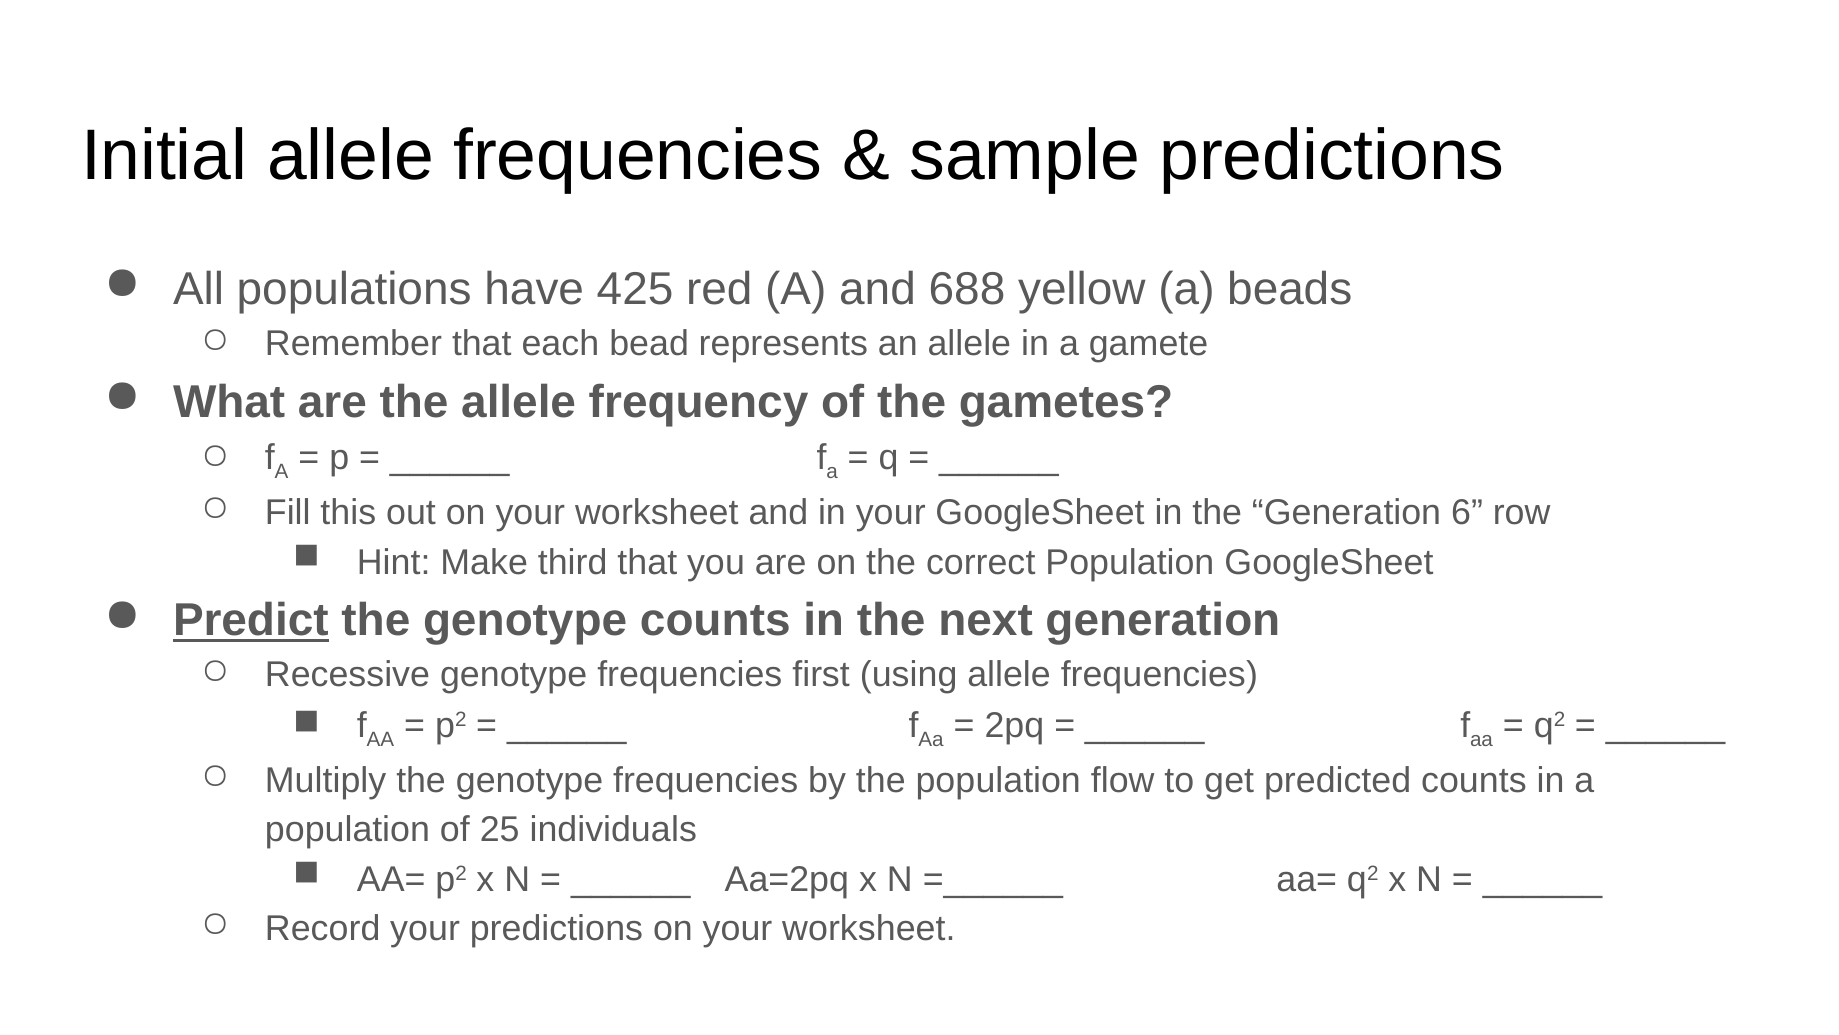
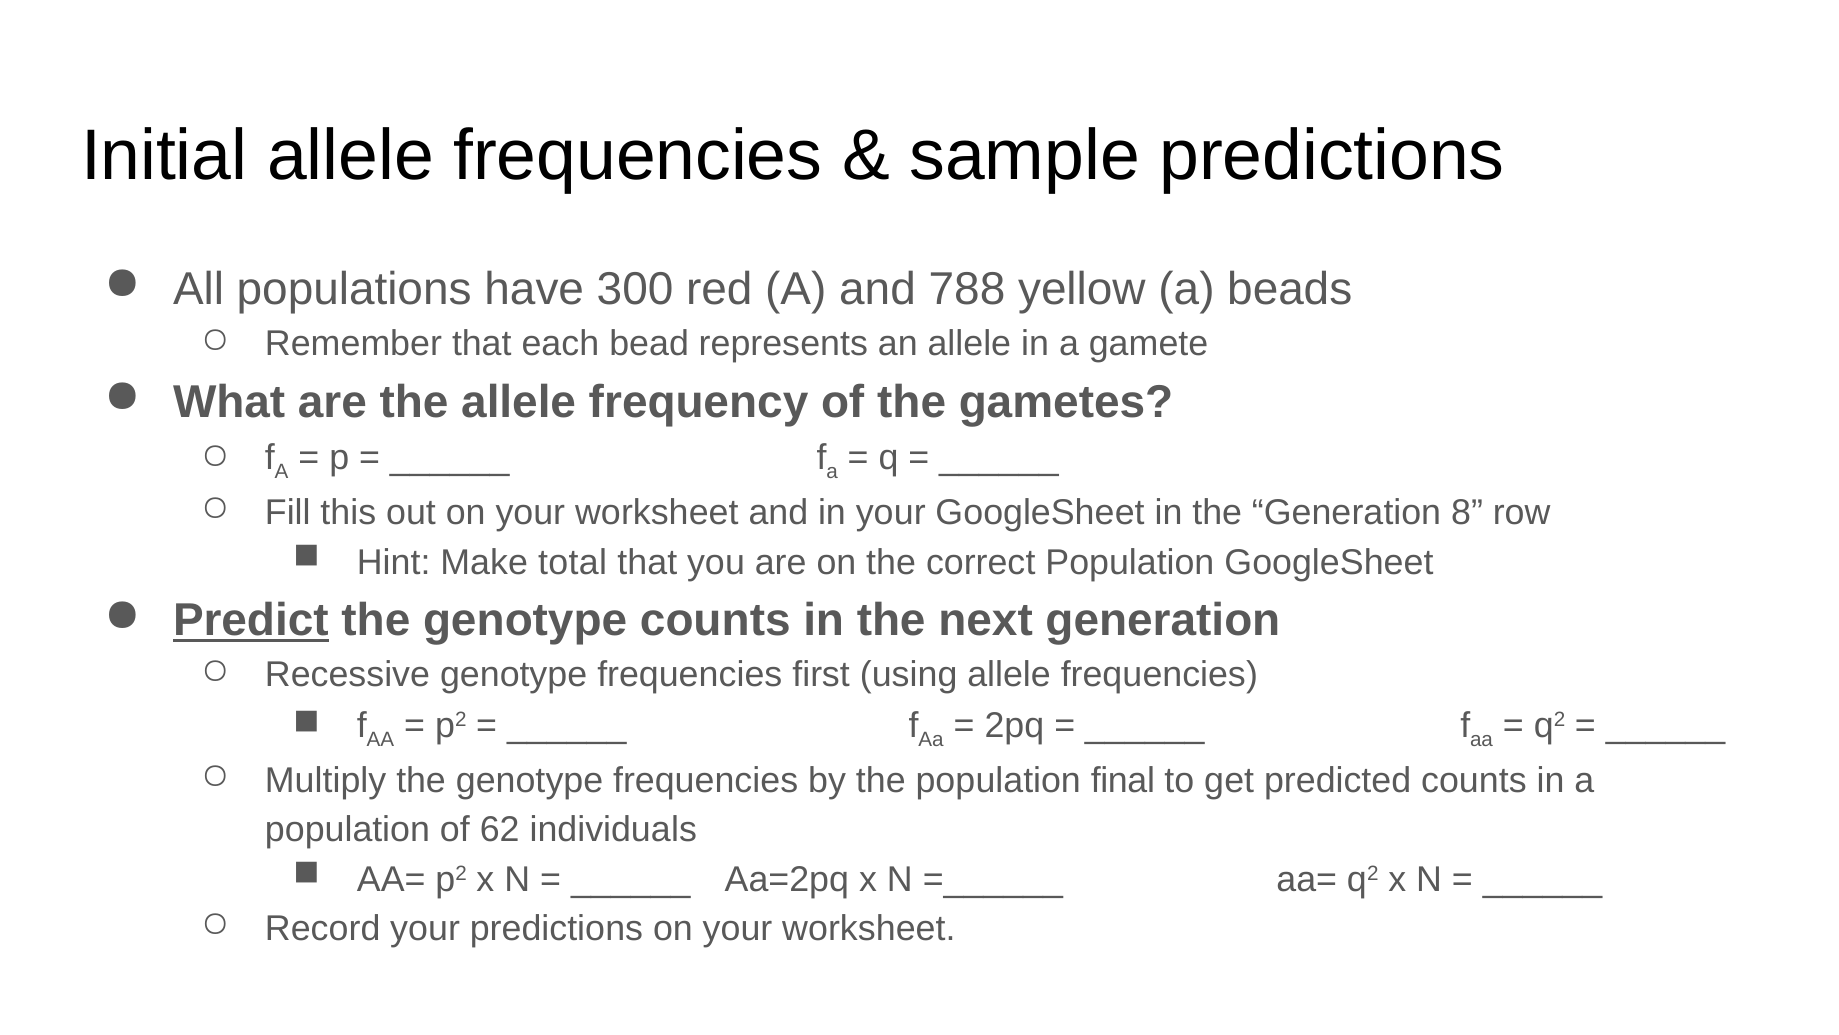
425: 425 -> 300
688: 688 -> 788
6: 6 -> 8
third: third -> total
flow: flow -> final
25: 25 -> 62
